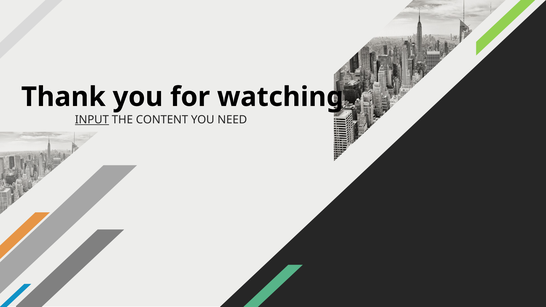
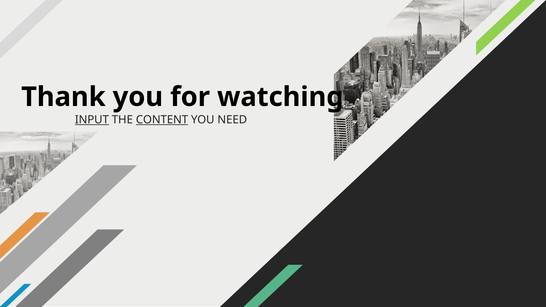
CONTENT underline: none -> present
